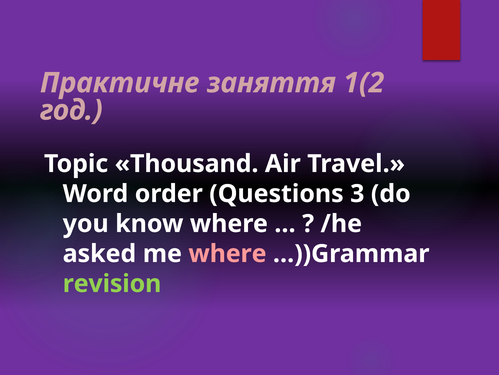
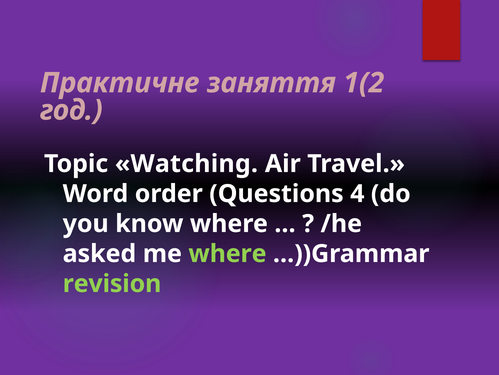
Thousand: Thousand -> Watching
3: 3 -> 4
where at (227, 253) colour: pink -> light green
